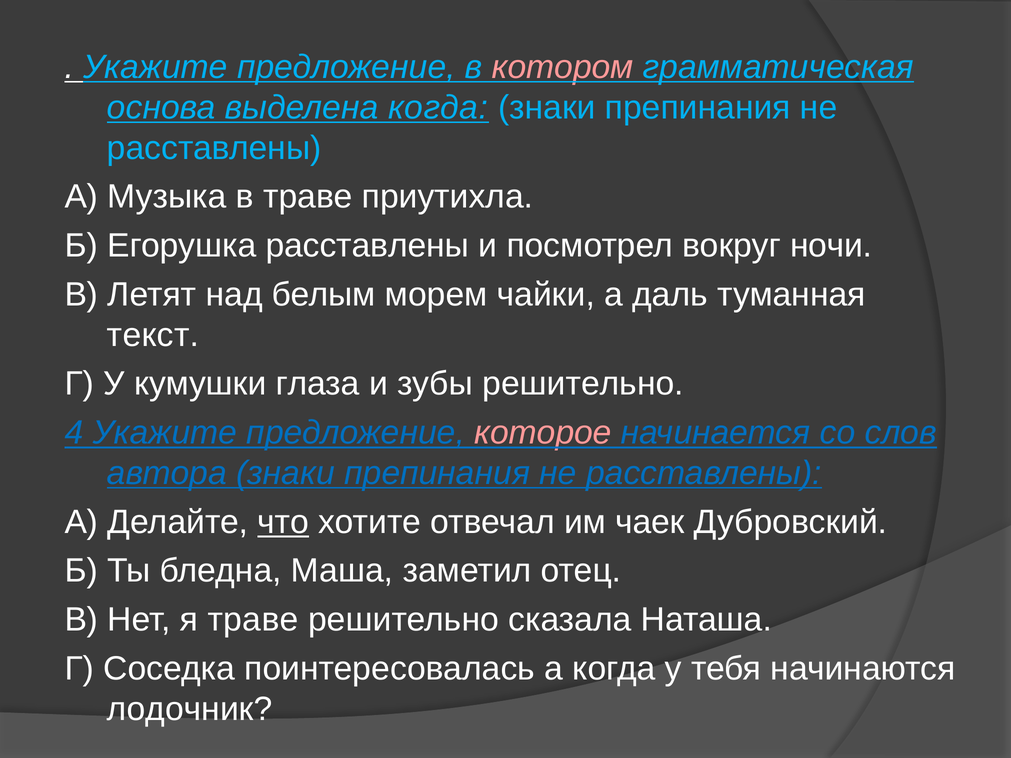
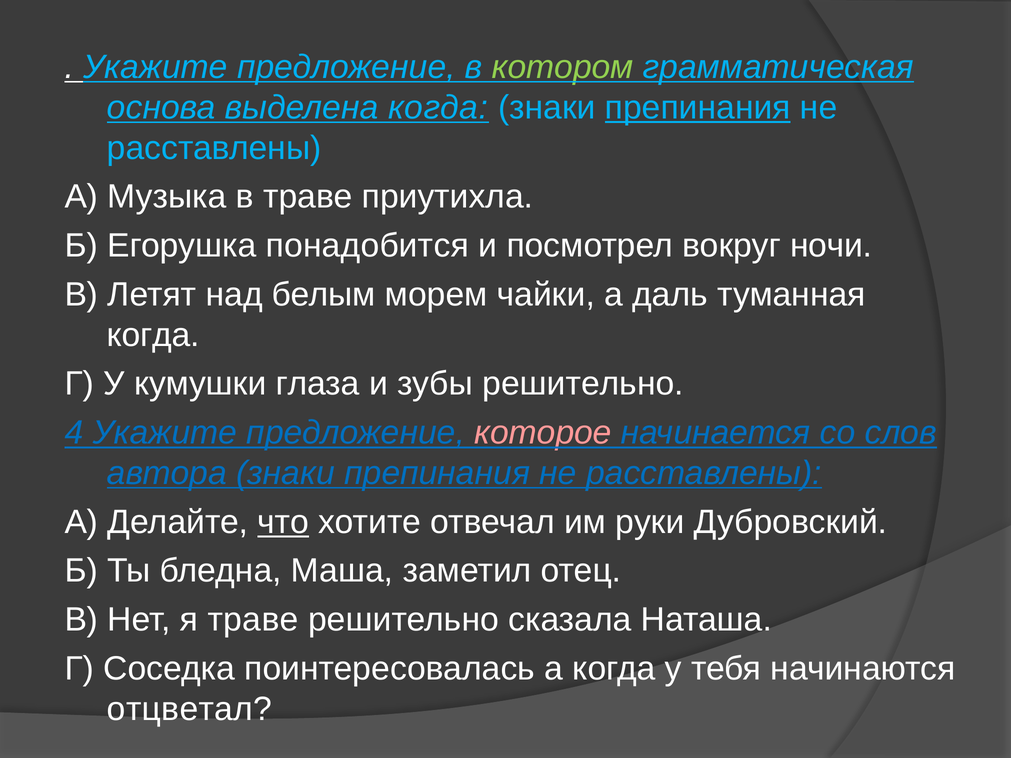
котором colour: pink -> light green
препинания at (698, 107) underline: none -> present
Егорушка расставлены: расставлены -> понадобится
текст at (153, 335): текст -> когда
чаек: чаек -> руки
лодочник: лодочник -> отцветал
